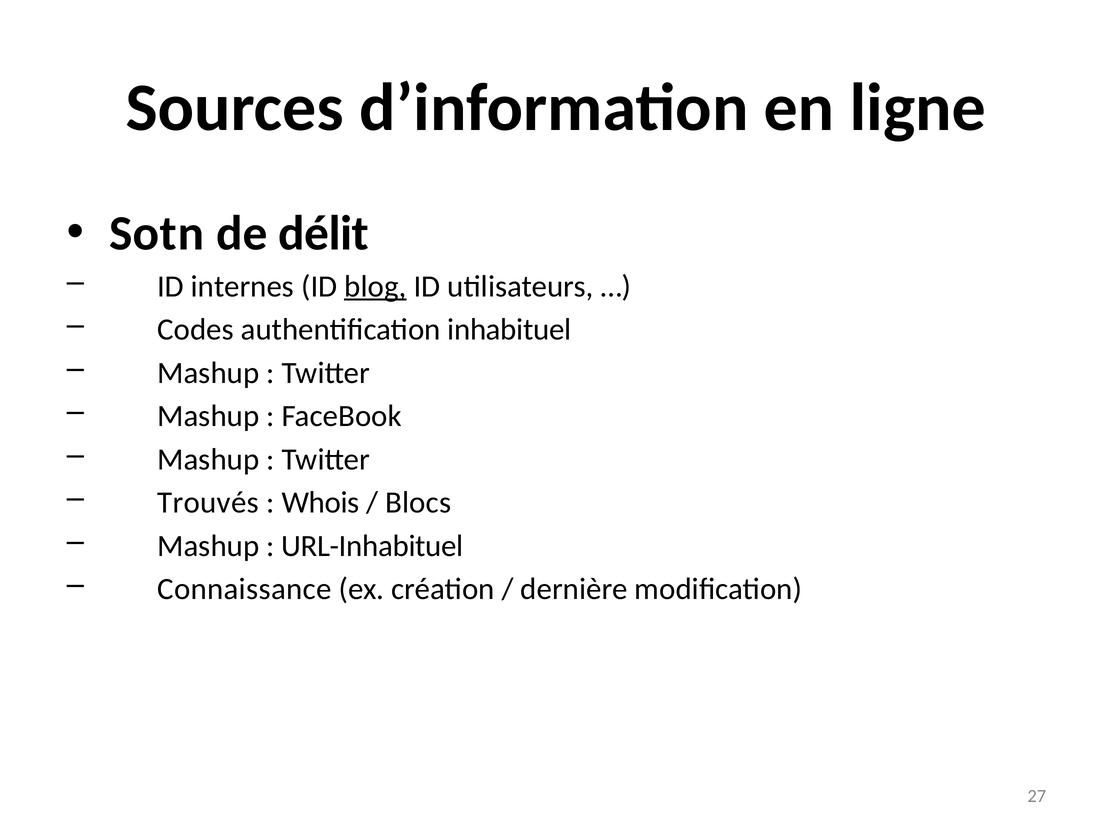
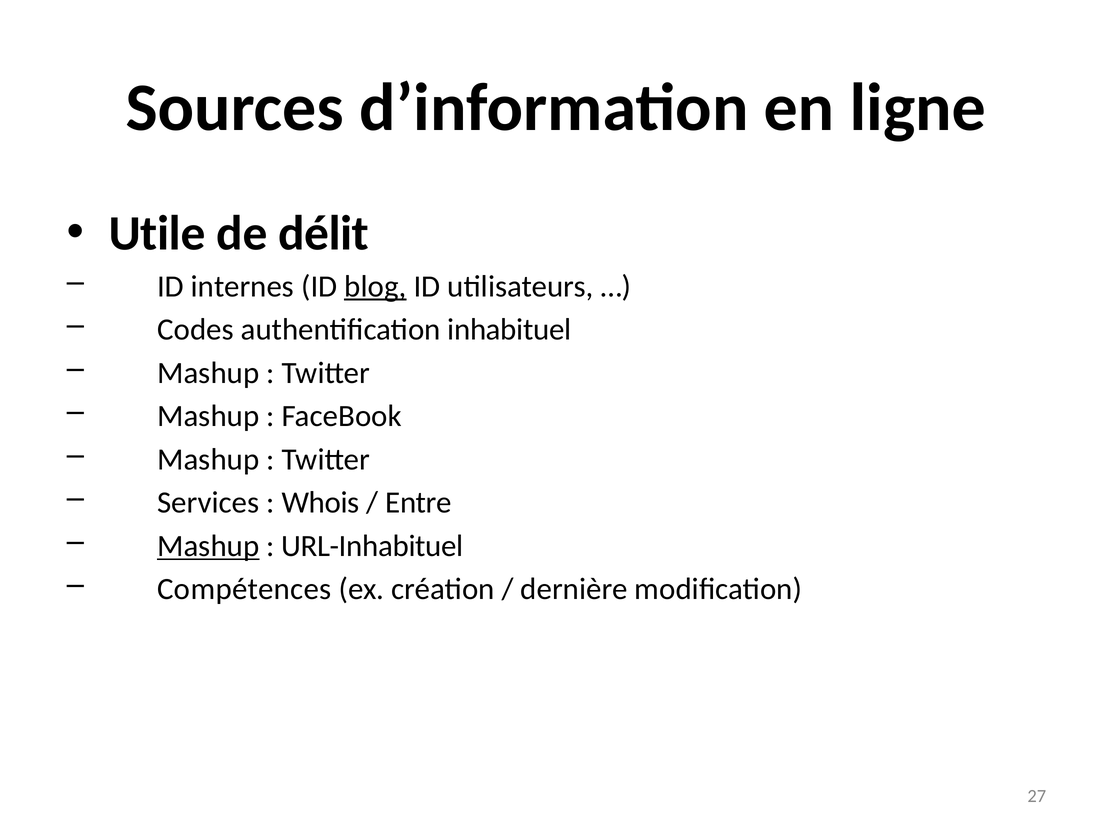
Sotn: Sotn -> Utile
Trouvés: Trouvés -> Services
Blocs: Blocs -> Entre
Mashup at (208, 546) underline: none -> present
Connaissance: Connaissance -> Compétences
